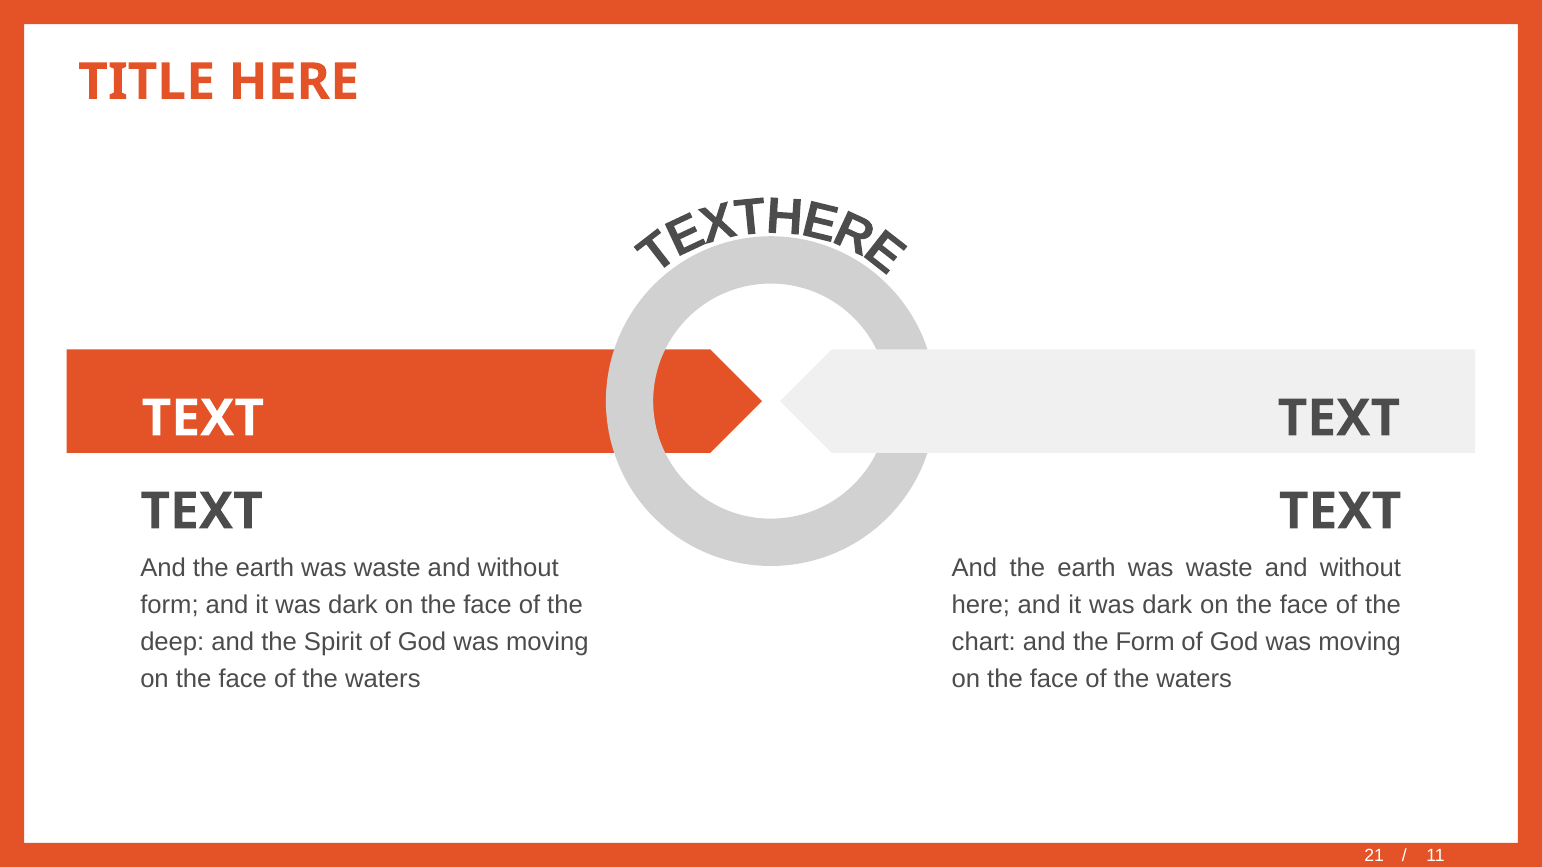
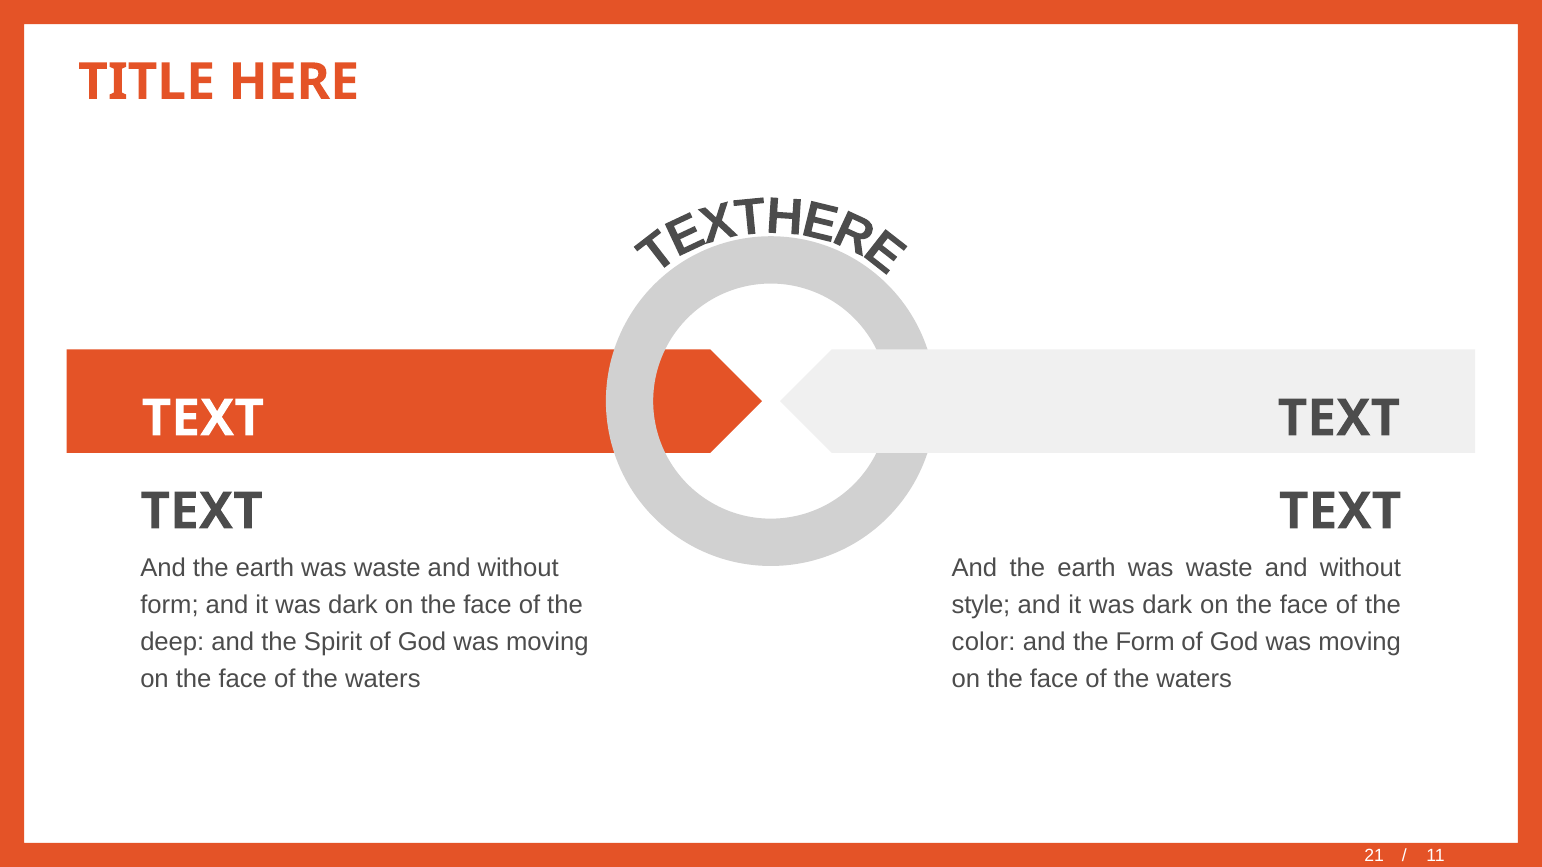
here at (981, 606): here -> style
chart: chart -> color
